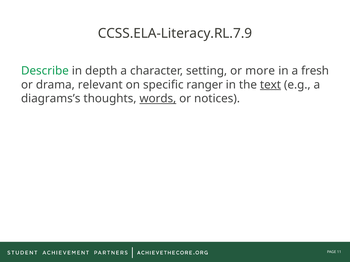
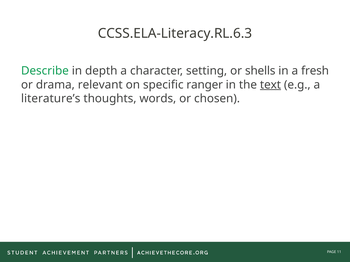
CCSS.ELA-Literacy.RL.7.9: CCSS.ELA-Literacy.RL.7.9 -> CCSS.ELA-Literacy.RL.6.3
more: more -> shells
diagrams’s: diagrams’s -> literature’s
words underline: present -> none
notices: notices -> chosen
